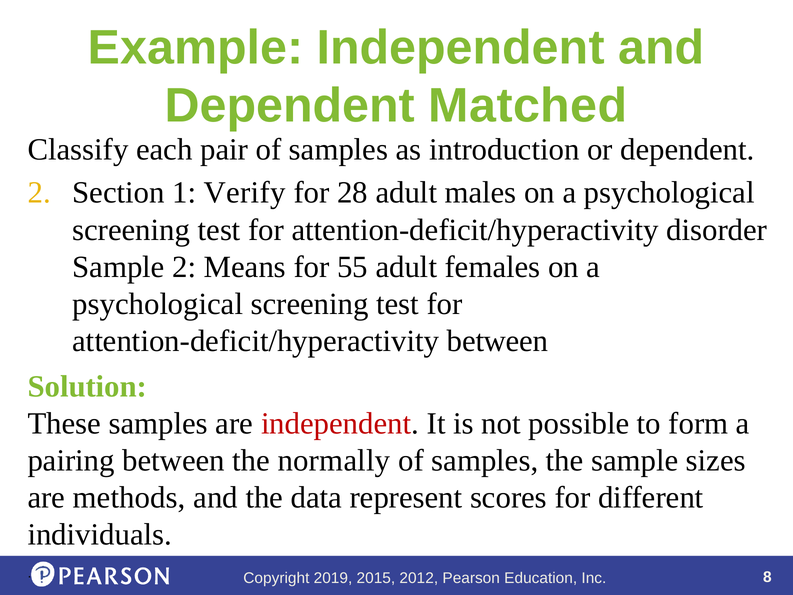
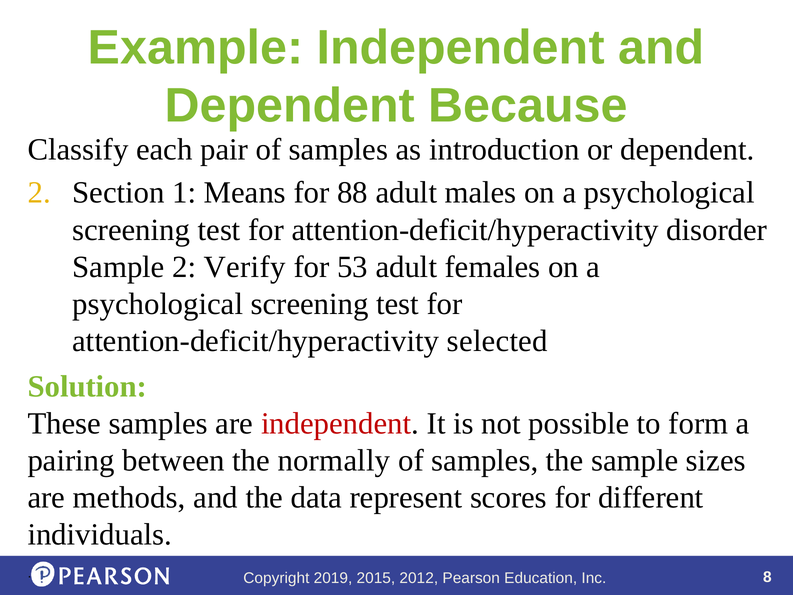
Matched: Matched -> Because
Verify: Verify -> Means
28: 28 -> 88
Means: Means -> Verify
55: 55 -> 53
attention-deficit/hyperactivity between: between -> selected
